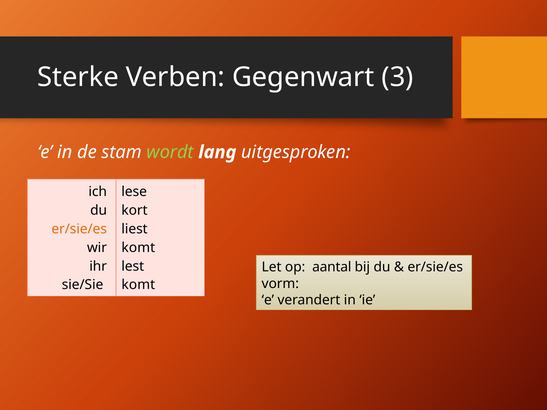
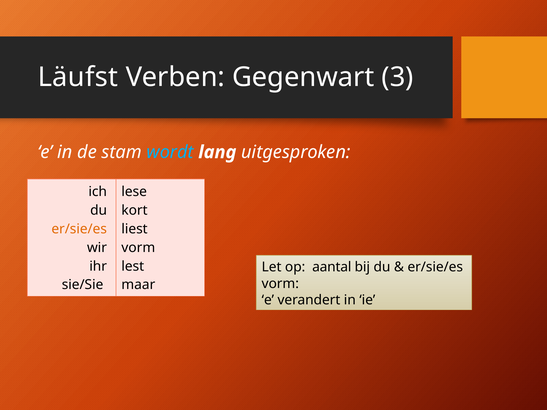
Sterke: Sterke -> Läufst
wordt colour: light green -> light blue
komt at (138, 248): komt -> vorm
komt at (138, 285): komt -> maar
